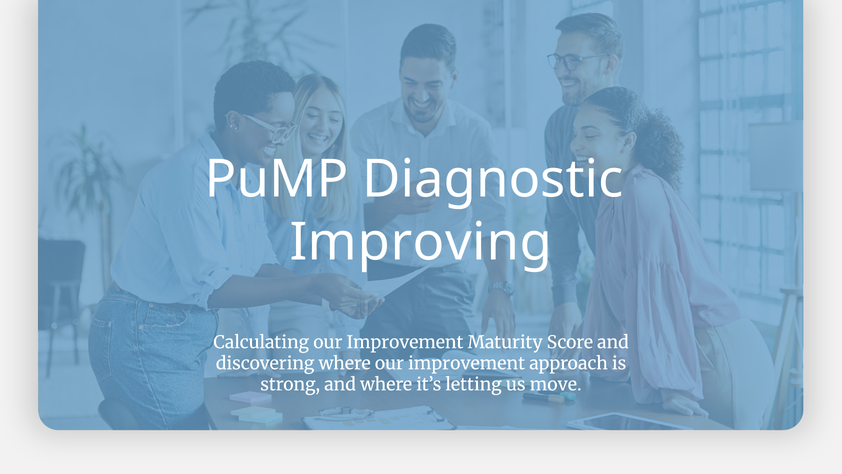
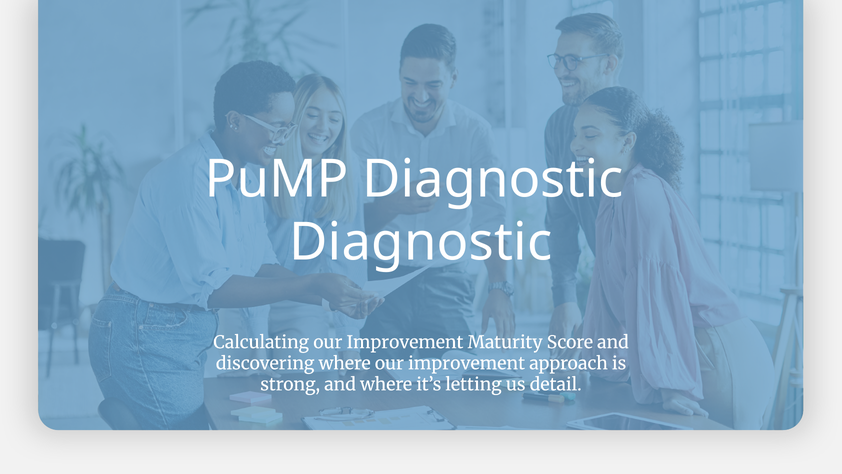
Improving at (421, 242): Improving -> Diagnostic
move: move -> detail
